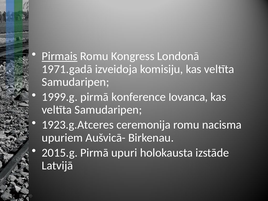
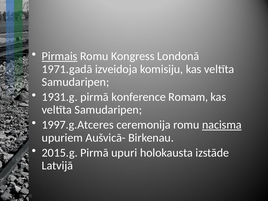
1999.g: 1999.g -> 1931.g
Iovanca: Iovanca -> Romam
1923.g.Atceres: 1923.g.Atceres -> 1997.g.Atceres
nacisma underline: none -> present
